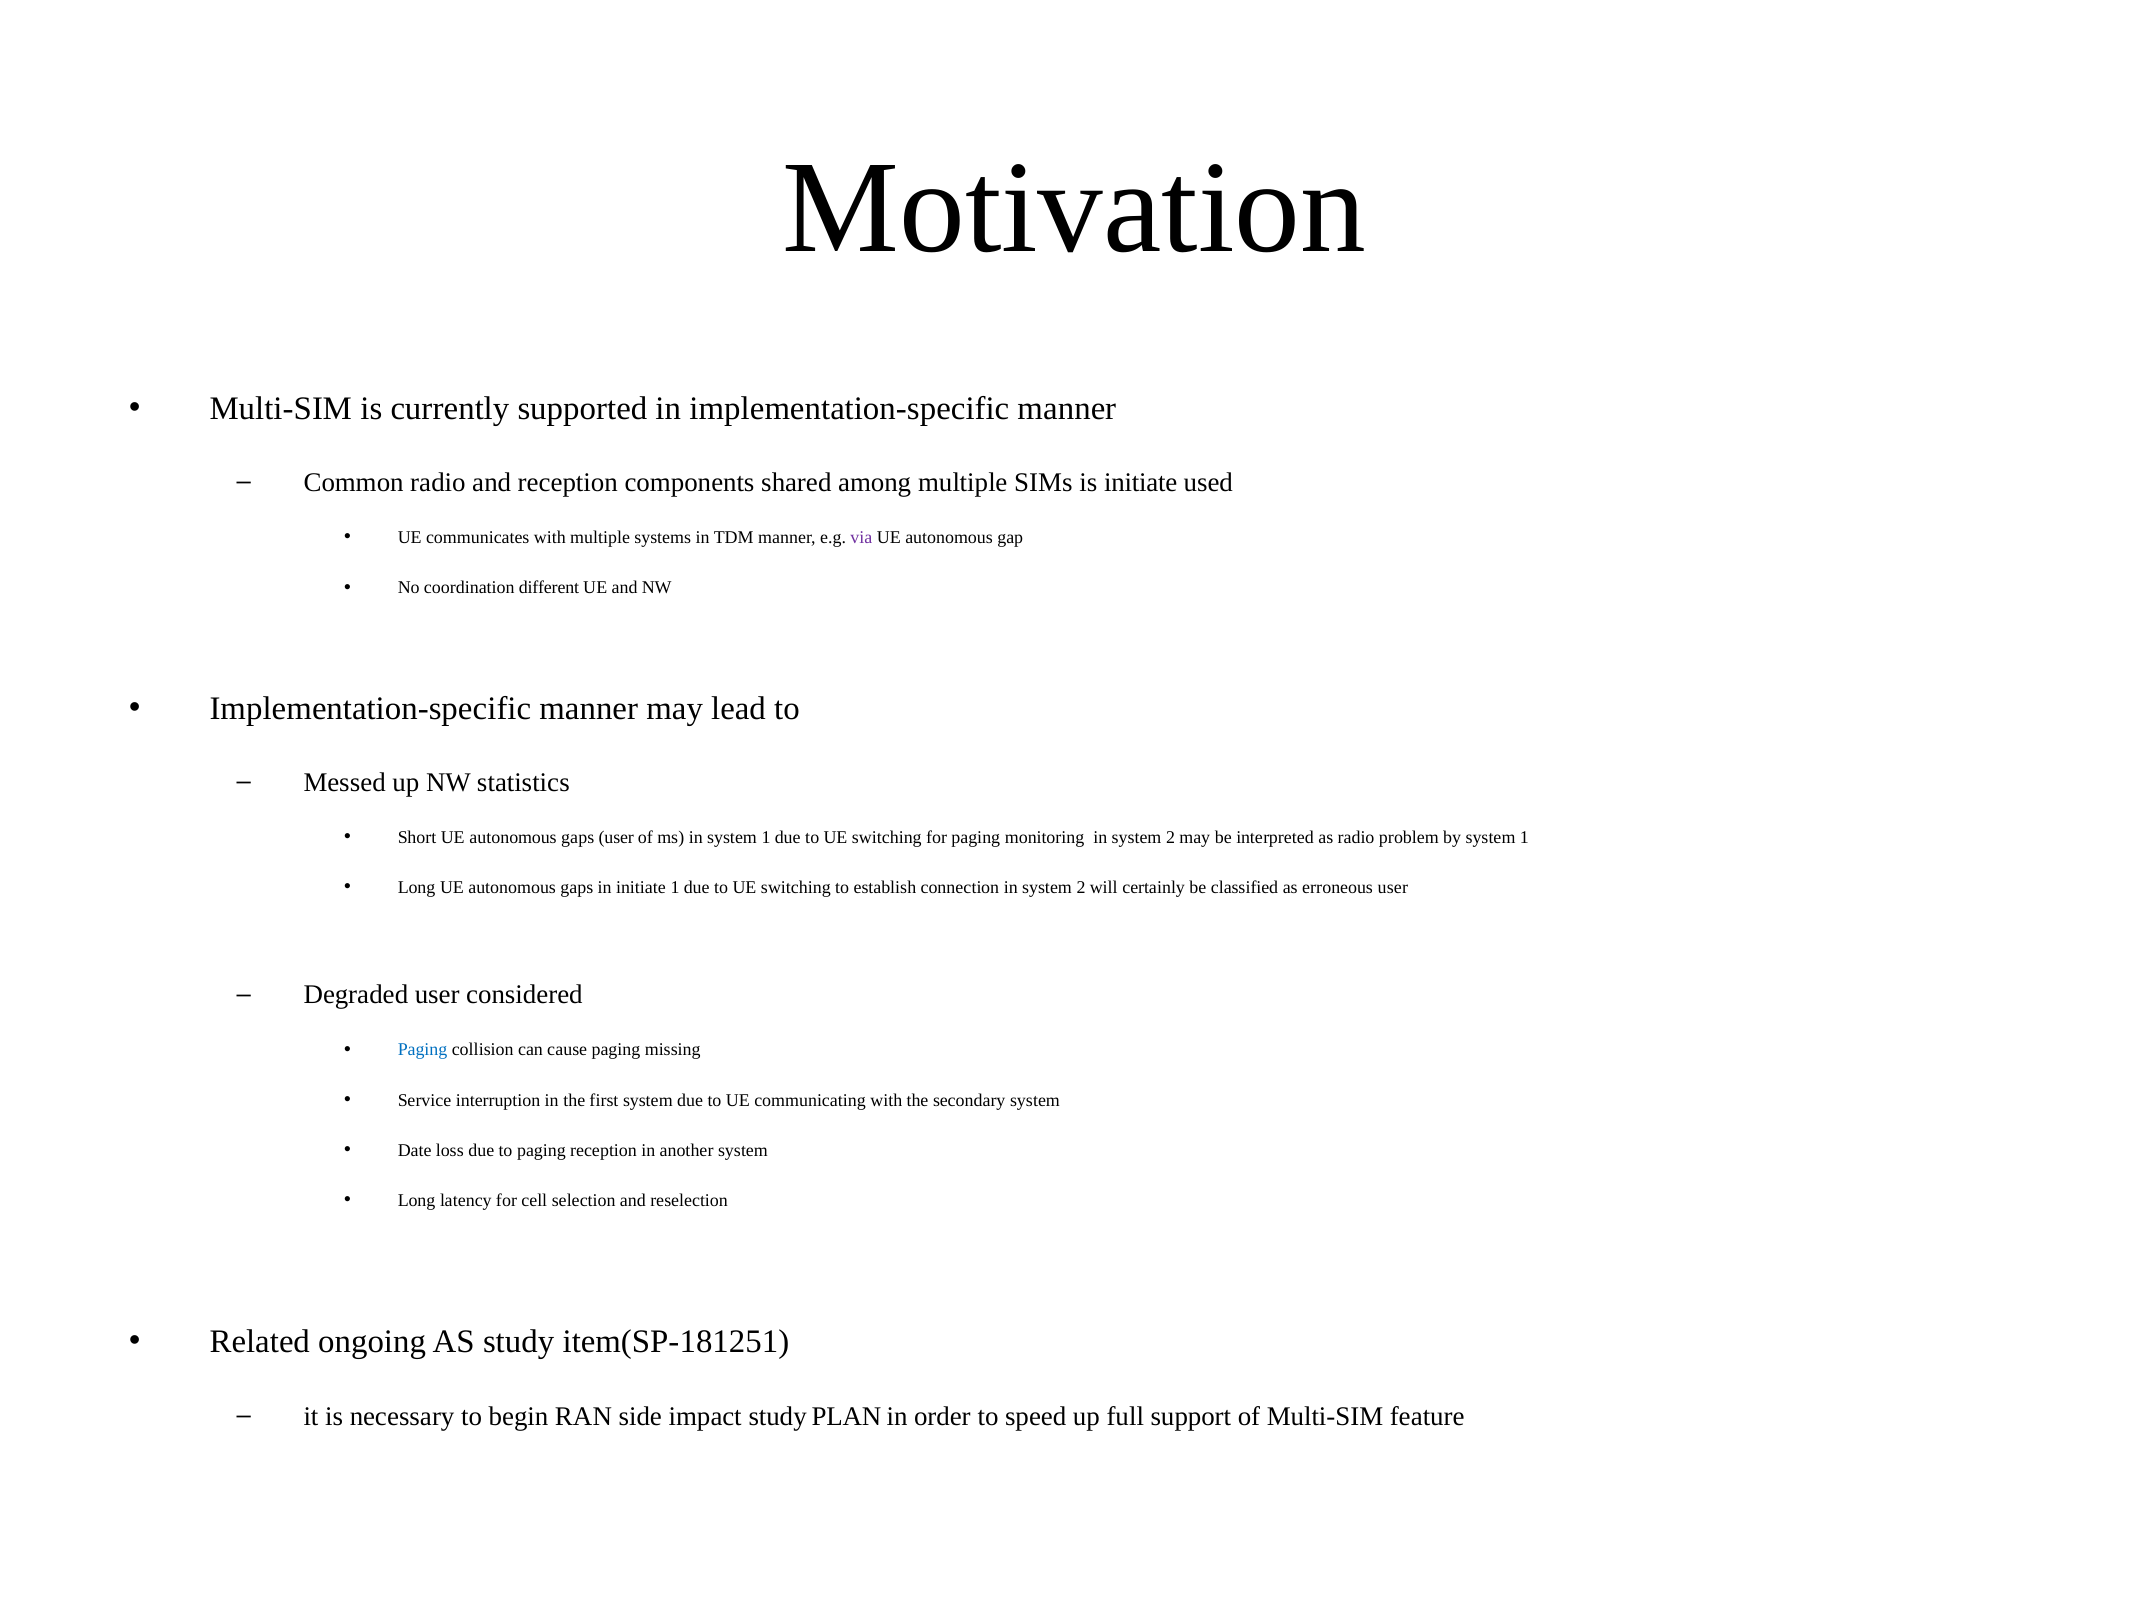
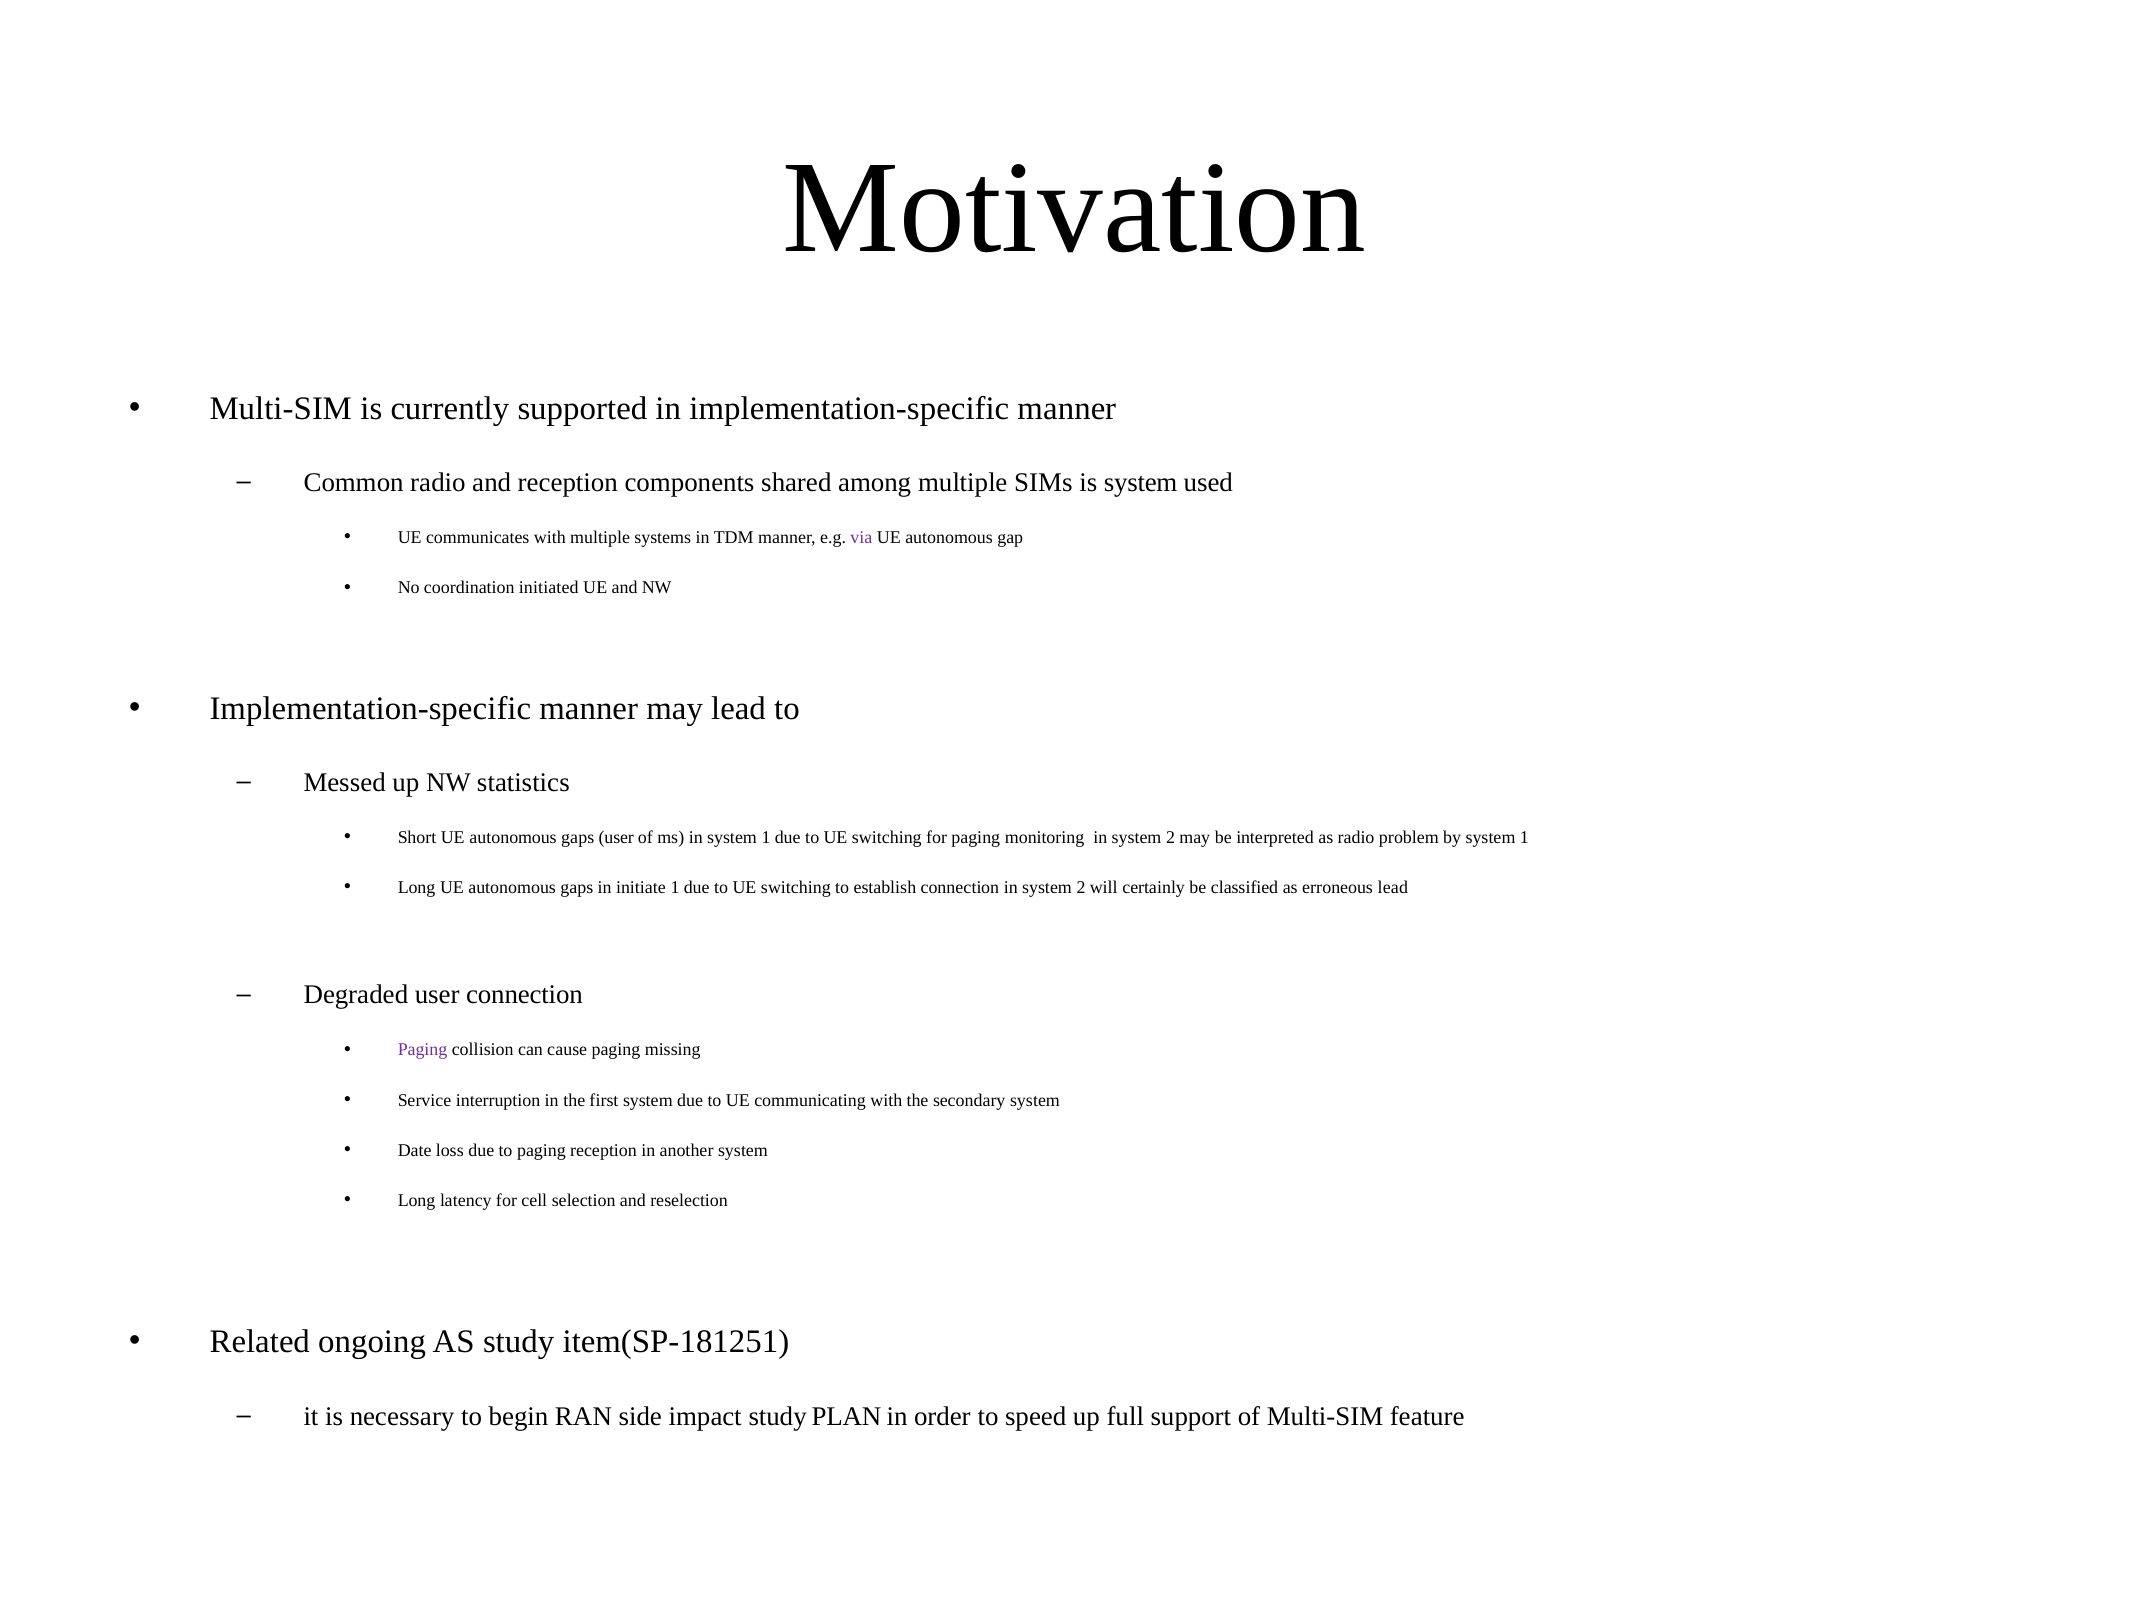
is initiate: initiate -> system
different: different -> initiated
erroneous user: user -> lead
user considered: considered -> connection
Paging at (423, 1050) colour: blue -> purple
